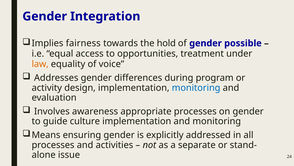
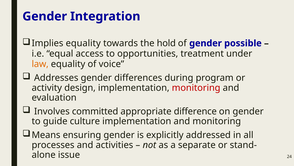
Implies fairness: fairness -> equality
monitoring at (196, 87) colour: blue -> red
awareness: awareness -> committed
appropriate processes: processes -> difference
